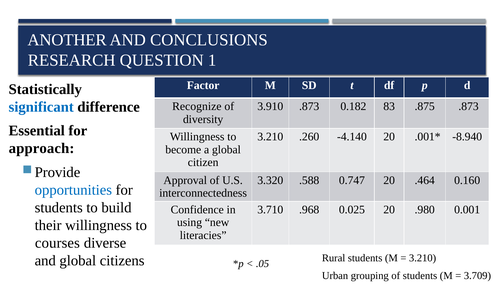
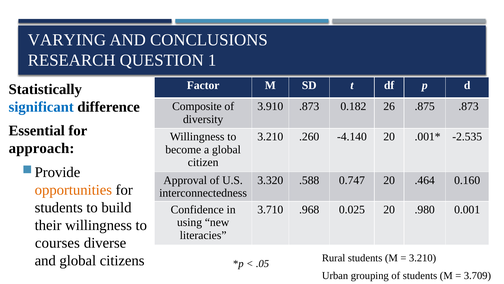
ANOTHER: ANOTHER -> VARYING
Recognize: Recognize -> Composite
83: 83 -> 26
-8.940: -8.940 -> -2.535
opportunities colour: blue -> orange
